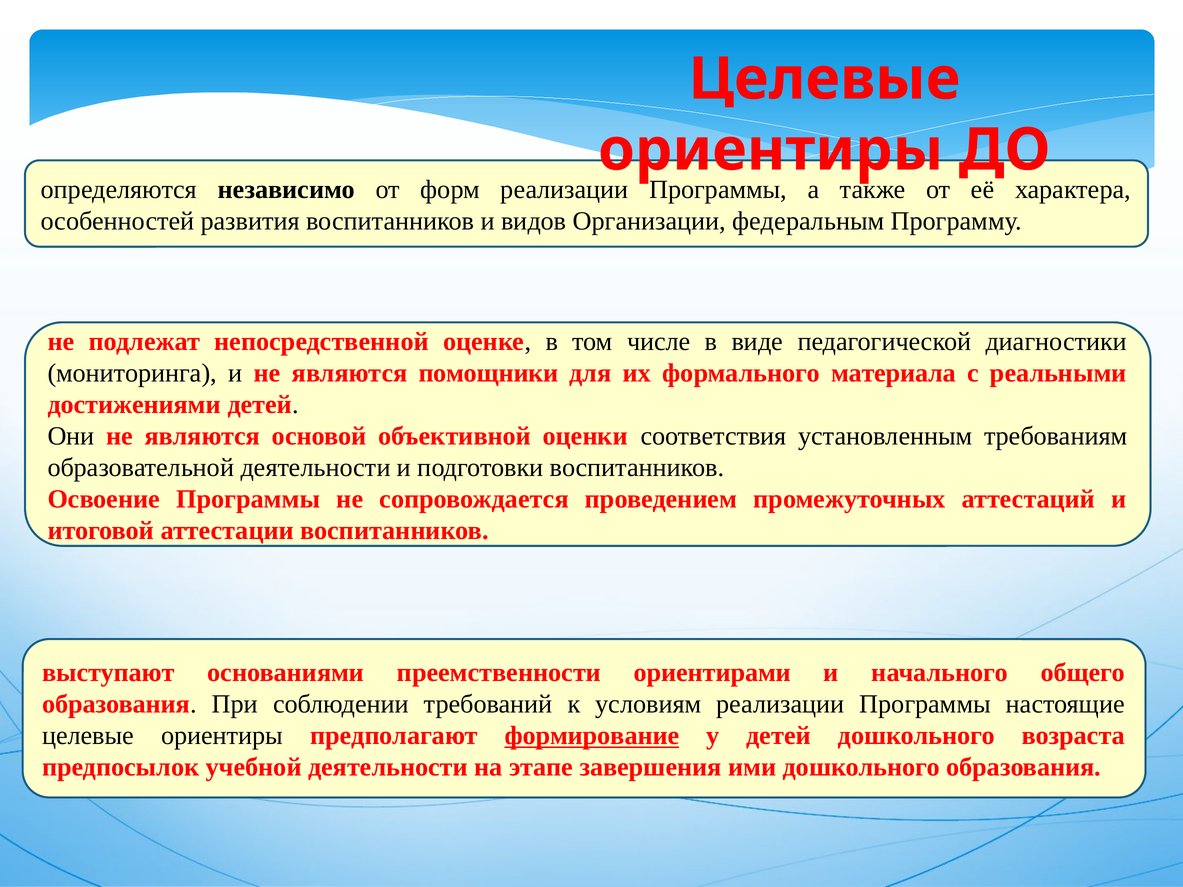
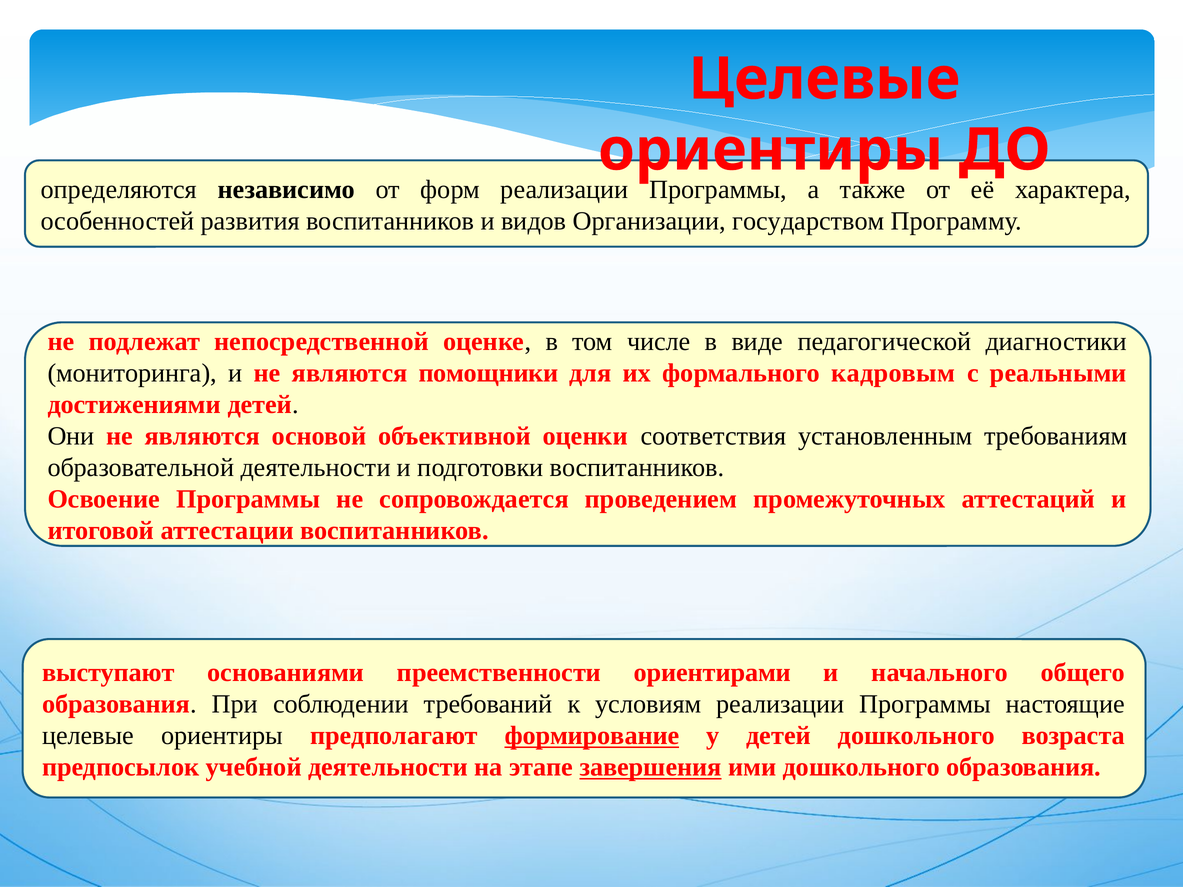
федеральным: федеральным -> государством
материала: материала -> кадровым
завершения underline: none -> present
